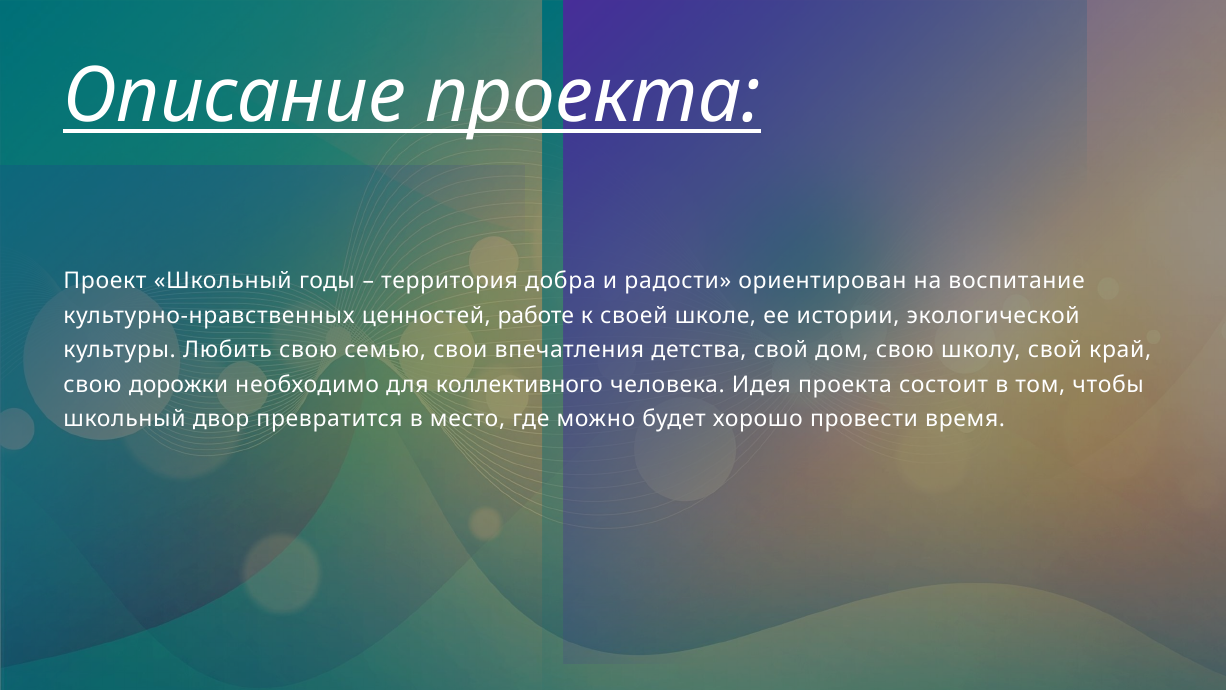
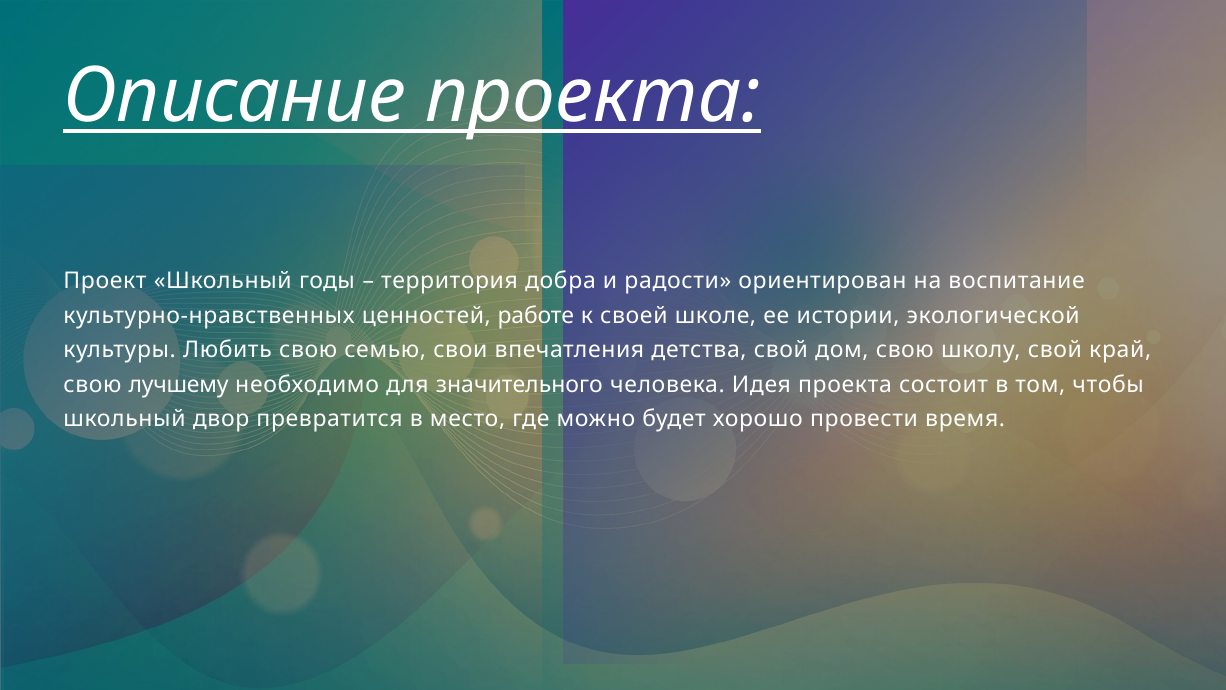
дорожки: дорожки -> лучшему
коллективного: коллективного -> значительного
